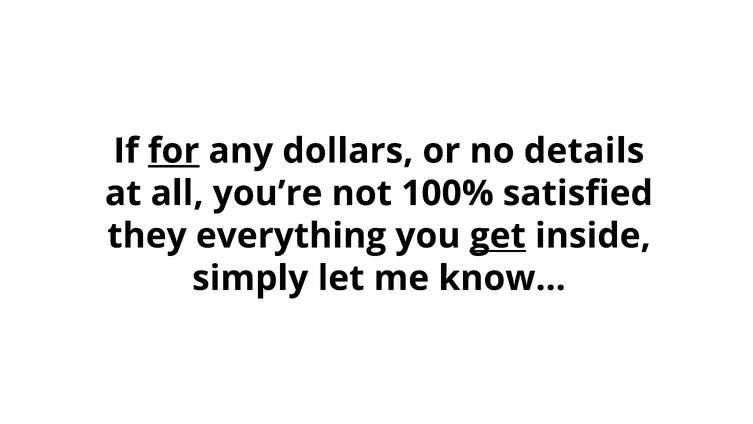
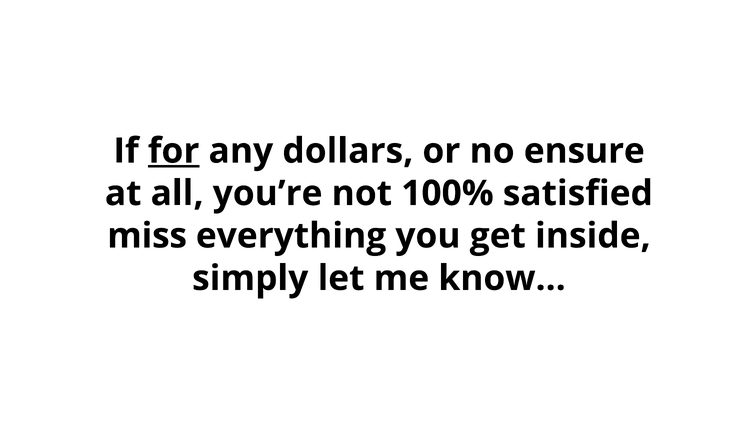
details: details -> ensure
they: they -> miss
get underline: present -> none
